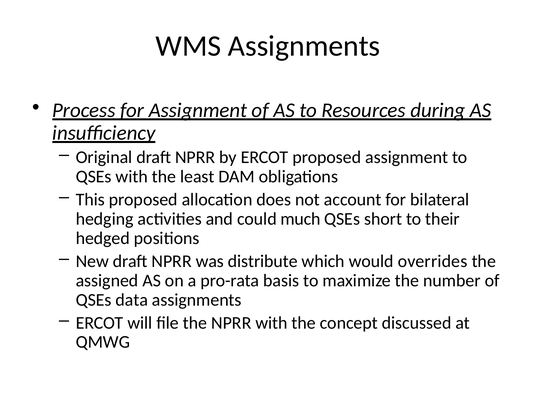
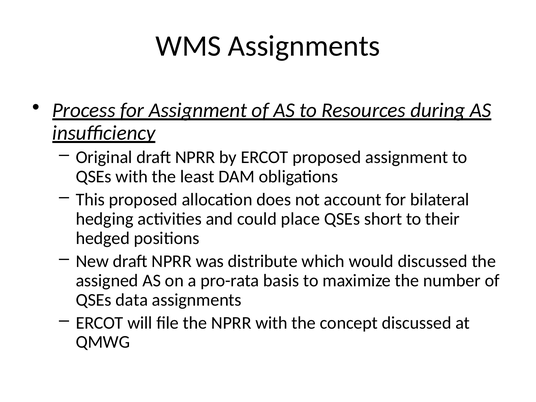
much: much -> place
would overrides: overrides -> discussed
